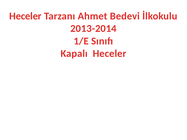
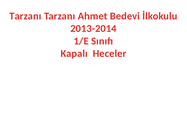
Heceler at (25, 16): Heceler -> Tarzanı
